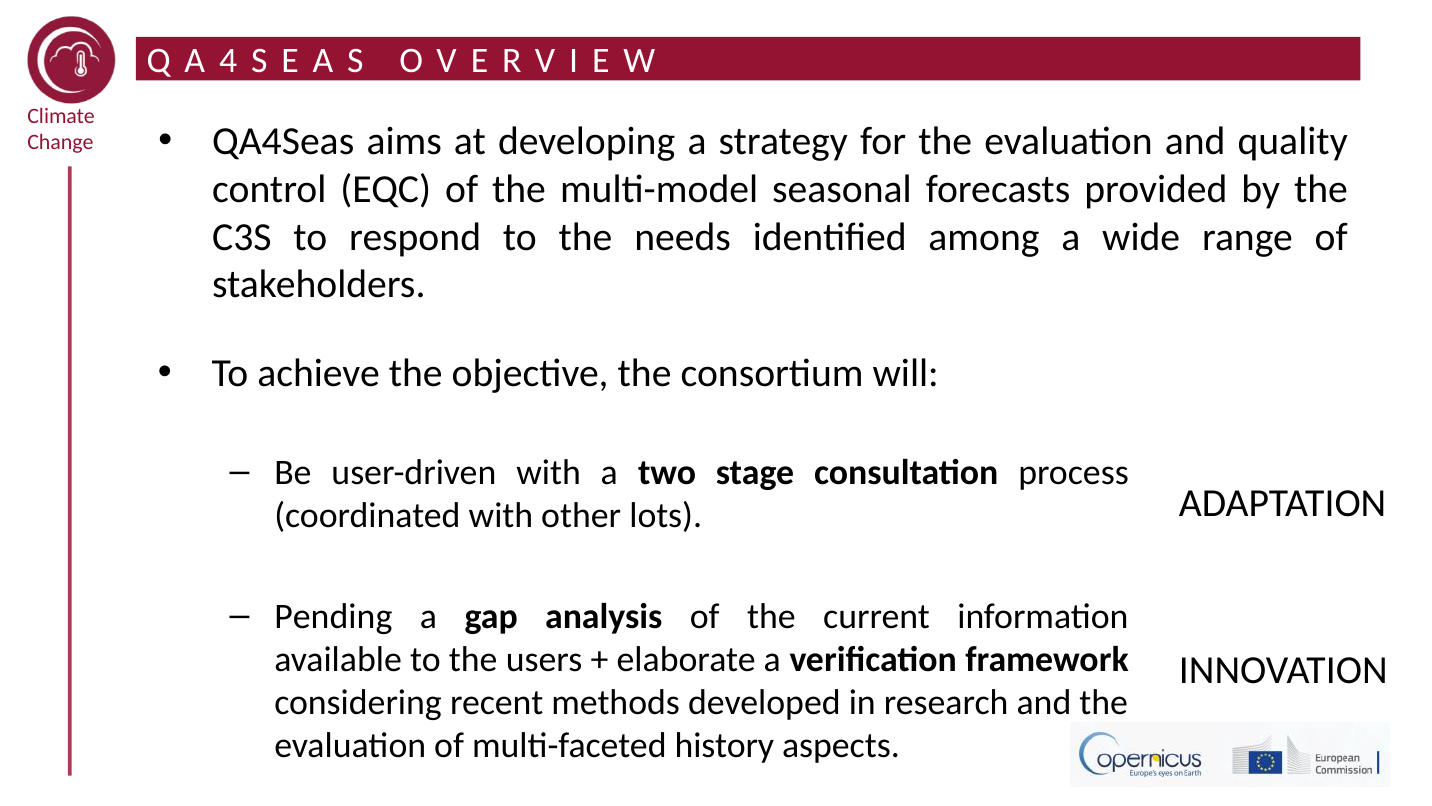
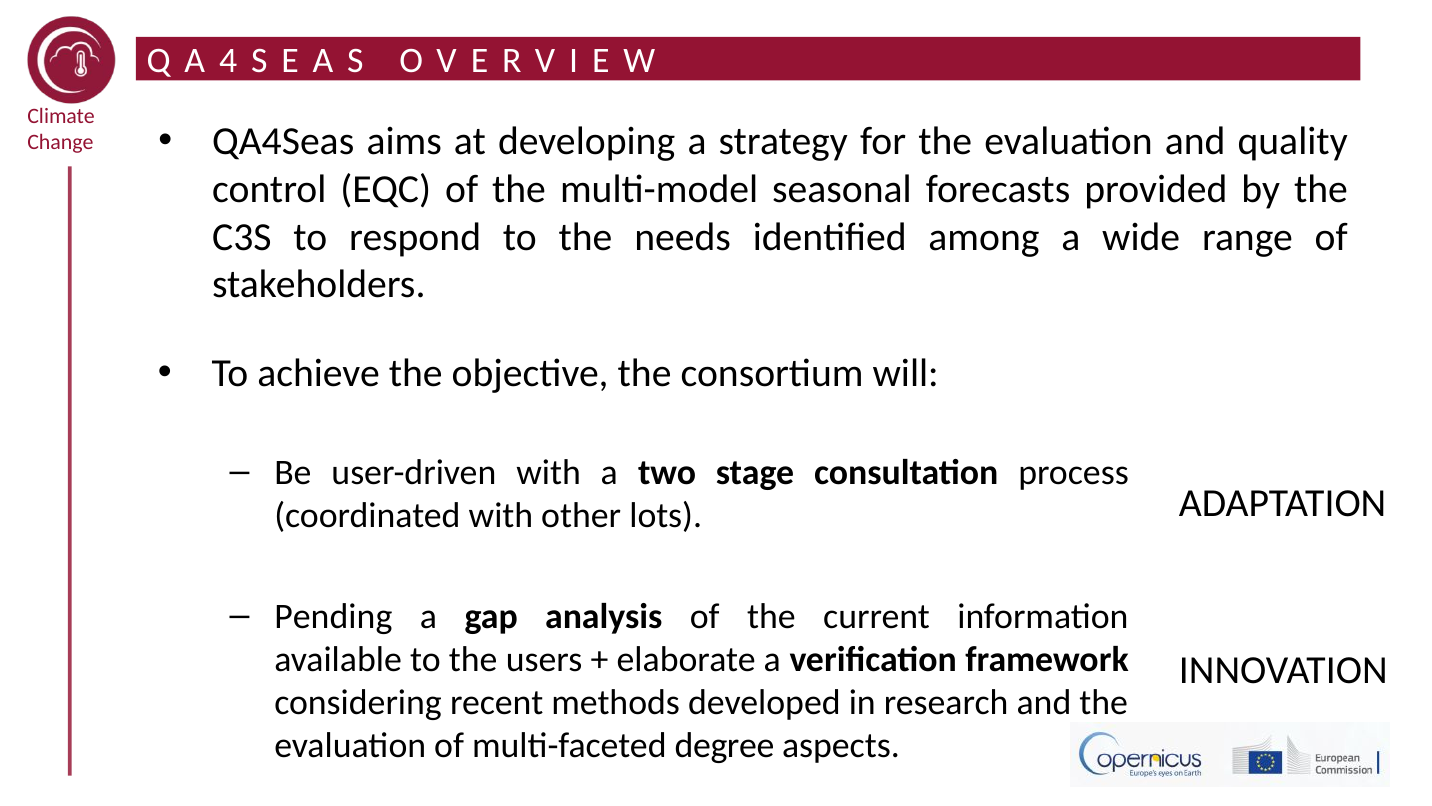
history: history -> degree
